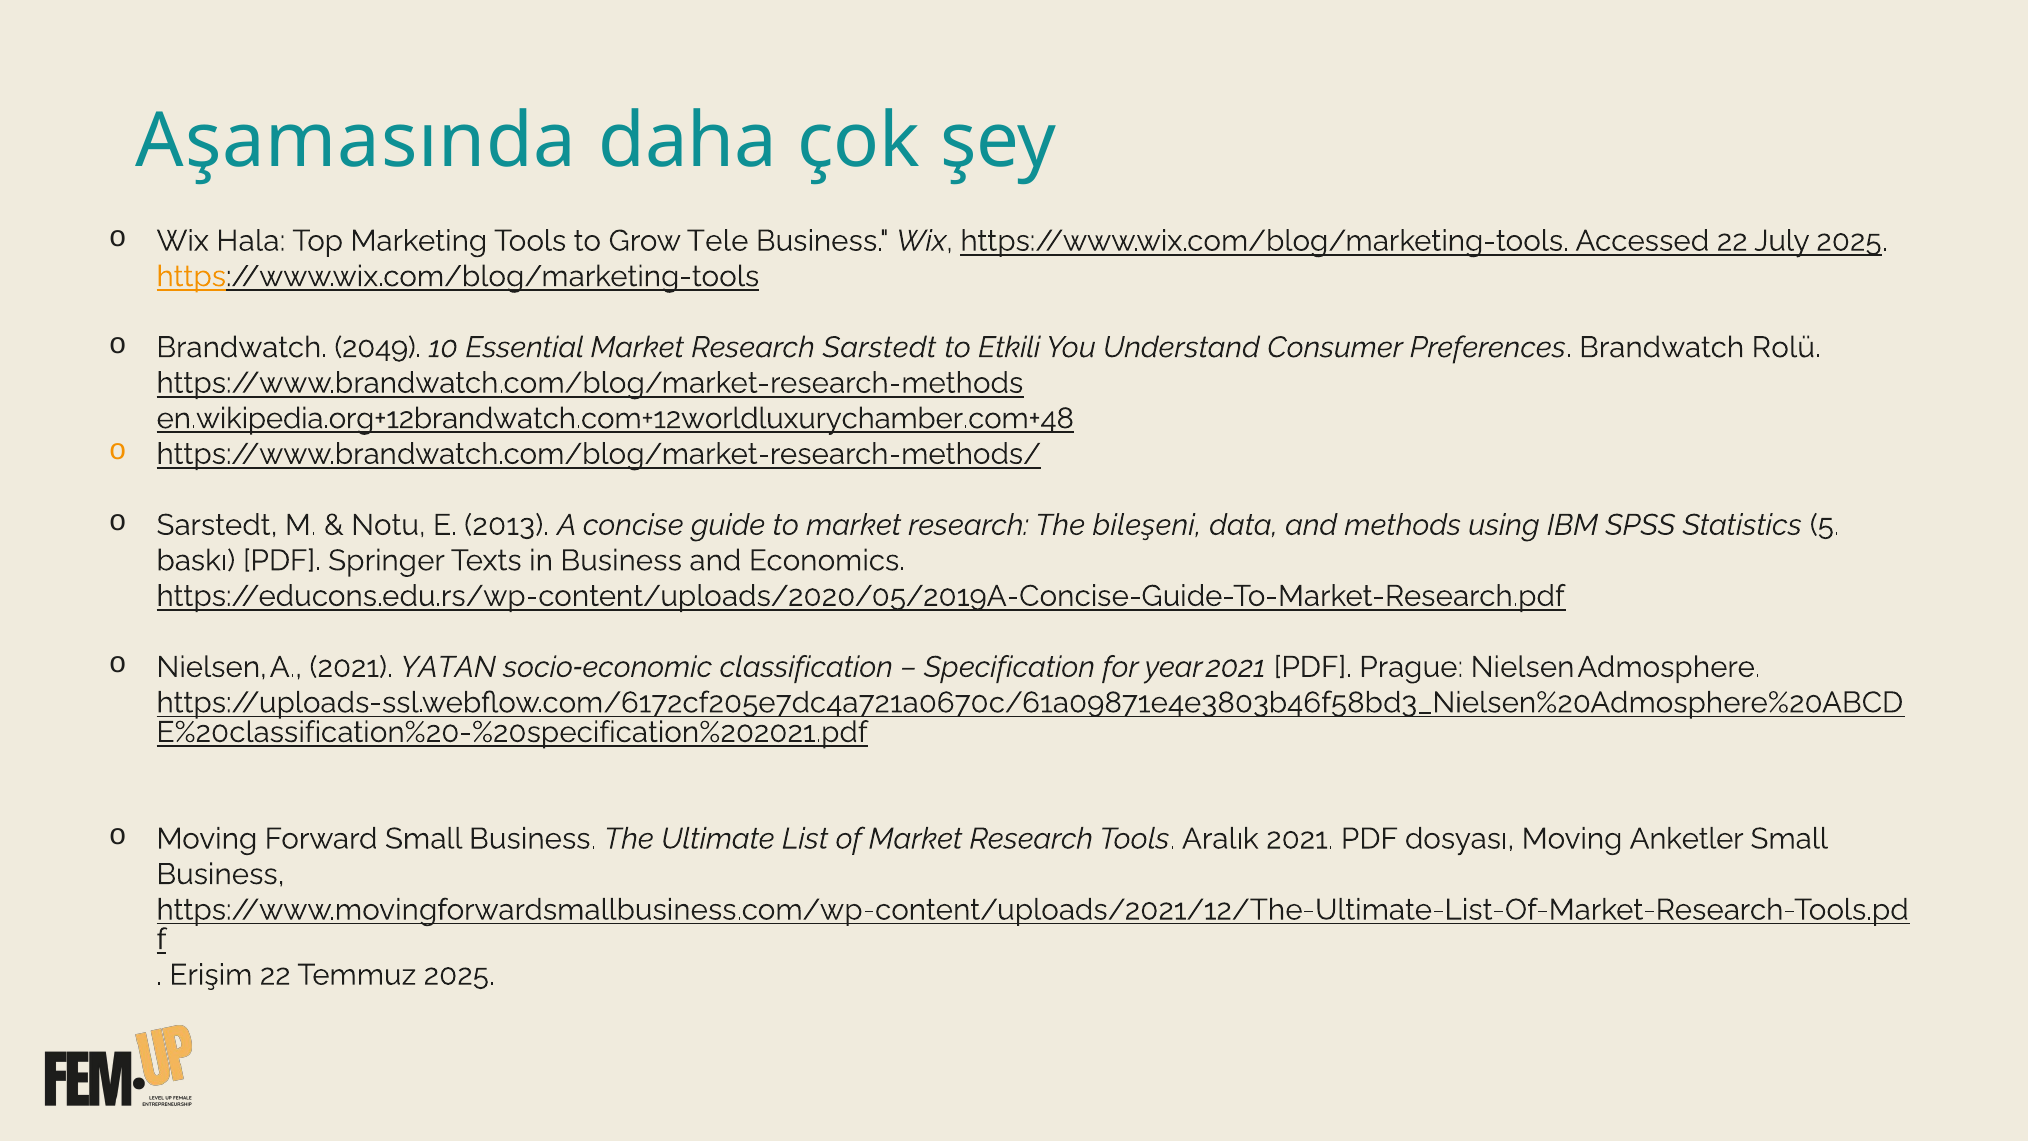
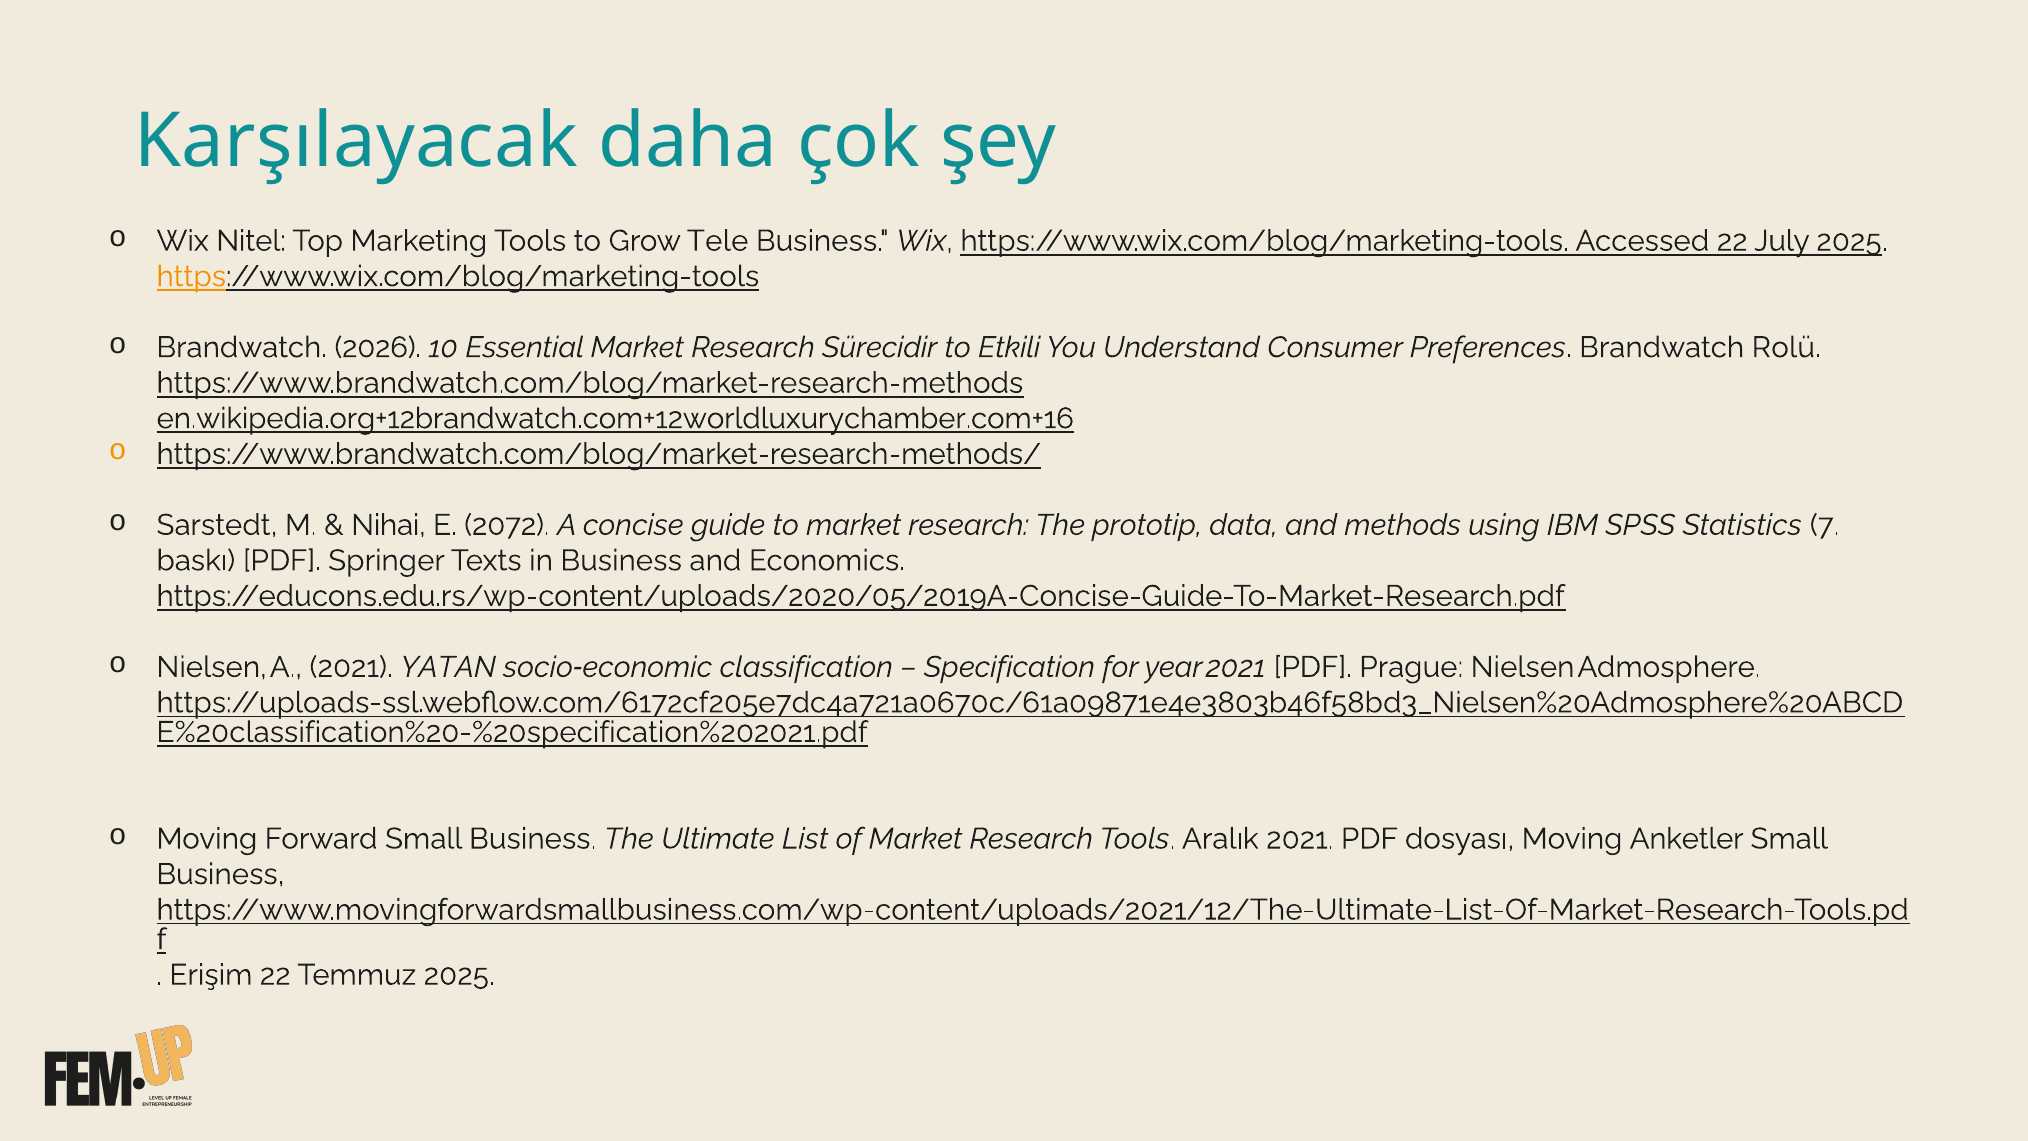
Aşamasında: Aşamasında -> Karşılayacak
Hala: Hala -> Nitel
2049: 2049 -> 2026
Research Sarstedt: Sarstedt -> Sürecidir
en.wikipedia.org+12brandwatch.com+12worldluxurychamber.com+48: en.wikipedia.org+12brandwatch.com+12worldluxurychamber.com+48 -> en.wikipedia.org+12brandwatch.com+12worldluxurychamber.com+16
Notu: Notu -> Nihai
2013: 2013 -> 2072
bileşeni: bileşeni -> prototip
5: 5 -> 7
